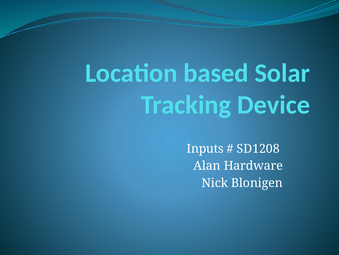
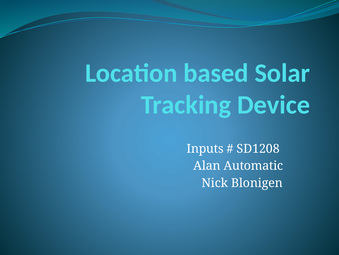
Hardware: Hardware -> Automatic
